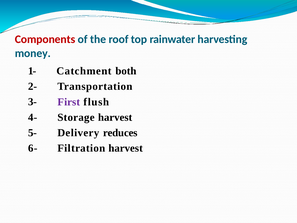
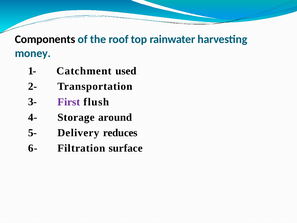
Components colour: red -> black
both: both -> used
Storage harvest: harvest -> around
Filtration harvest: harvest -> surface
